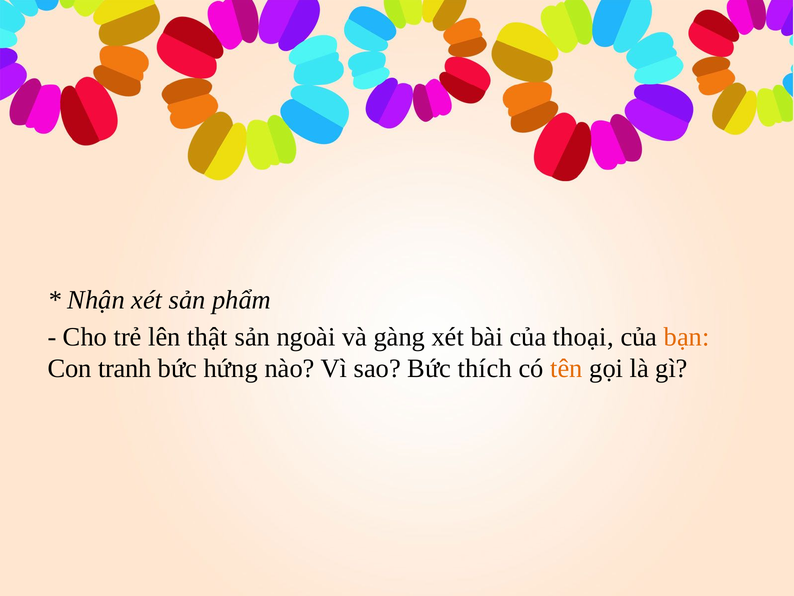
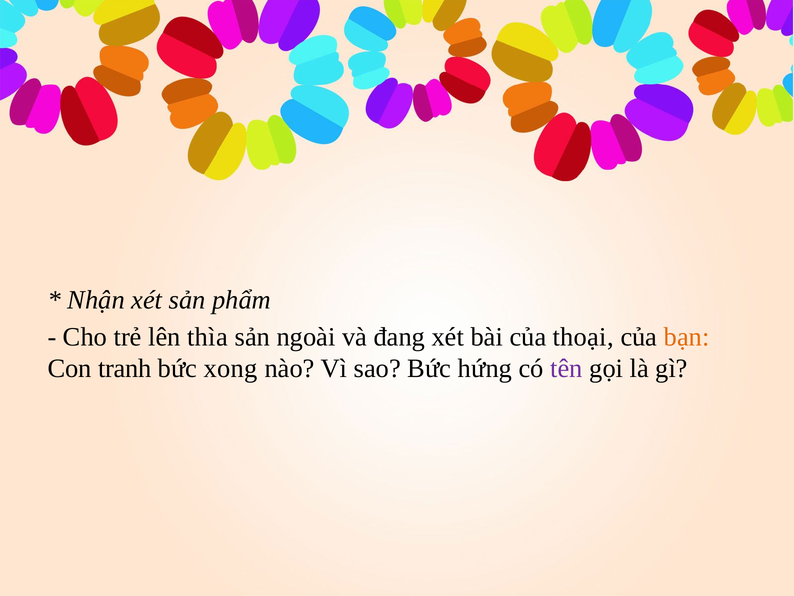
thật: thật -> thìa
gàng: gàng -> đang
hứng: hứng -> xong
thích: thích -> hứng
tên colour: orange -> purple
